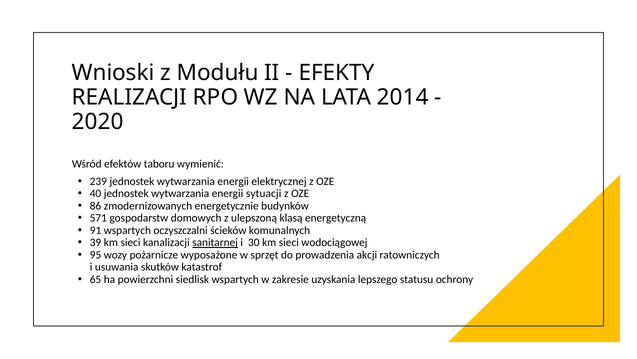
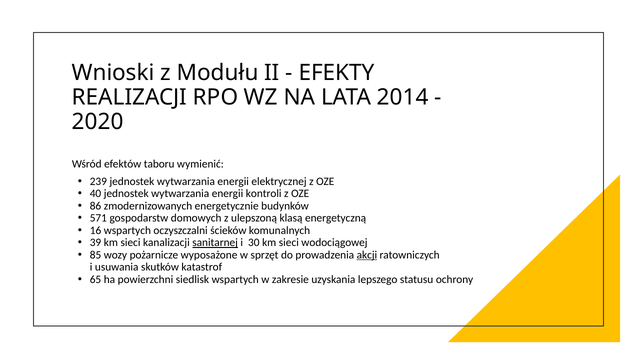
sytuacji: sytuacji -> kontroli
91: 91 -> 16
95: 95 -> 85
akcji underline: none -> present
